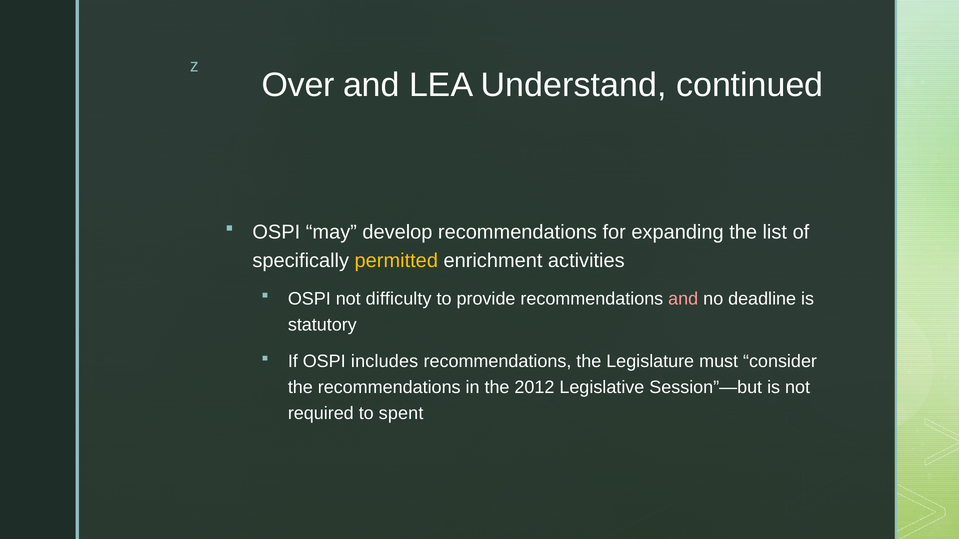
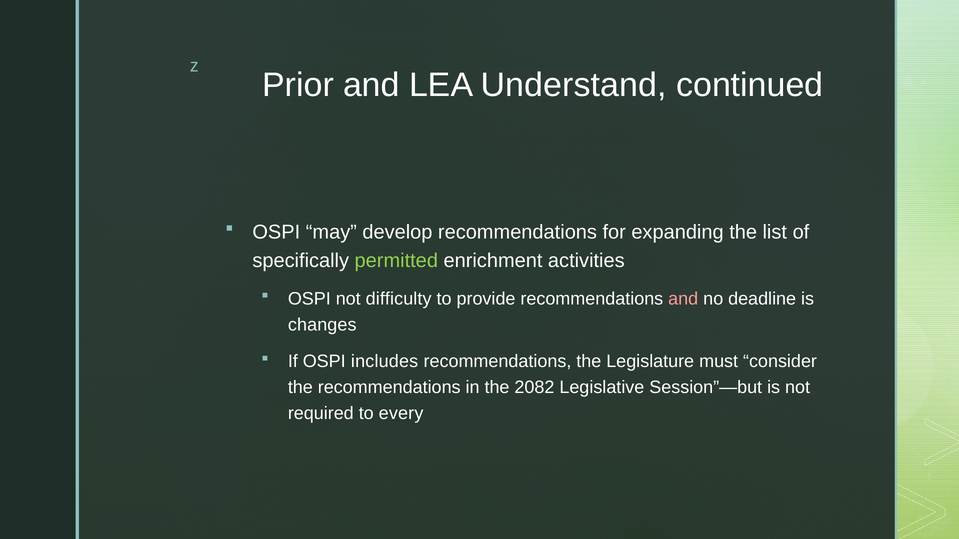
Over: Over -> Prior
permitted colour: yellow -> light green
statutory: statutory -> changes
2012: 2012 -> 2082
spent: spent -> every
